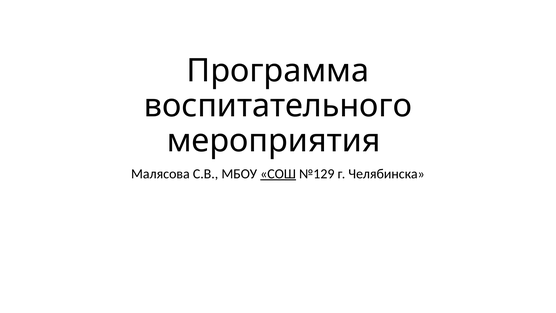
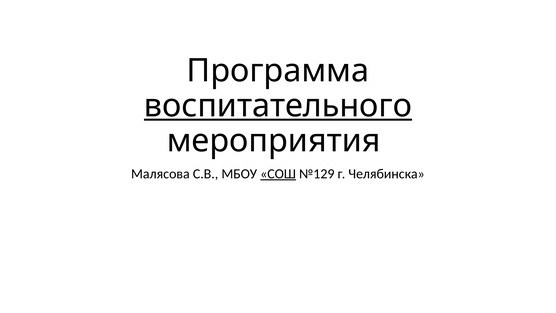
воспитательного underline: none -> present
